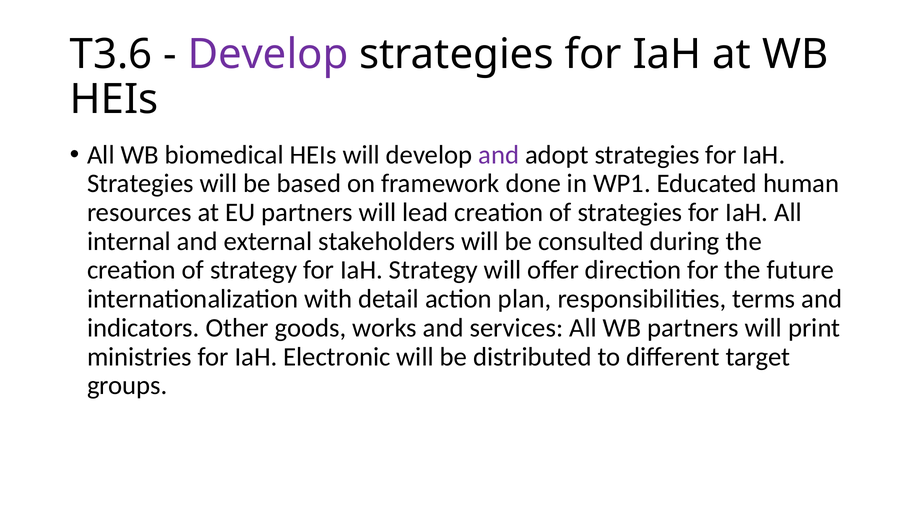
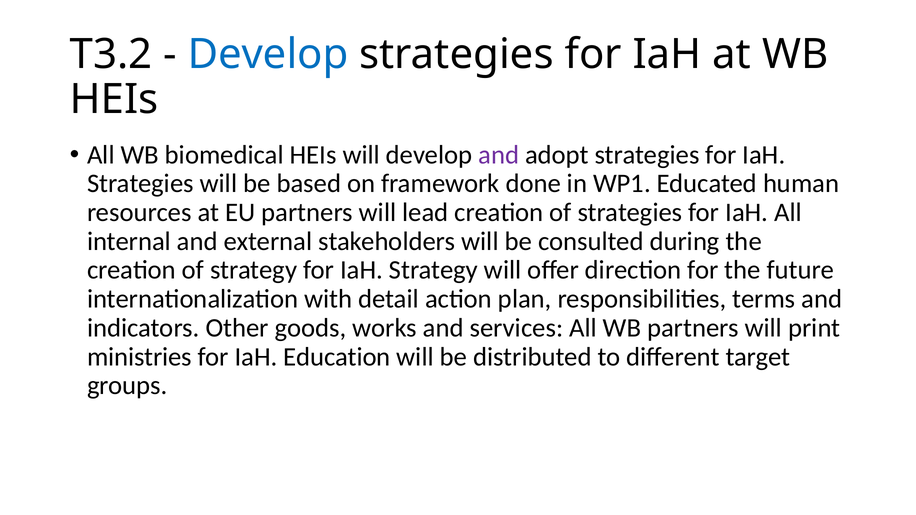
T3.6: T3.6 -> T3.2
Develop at (268, 54) colour: purple -> blue
Electronic: Electronic -> Education
